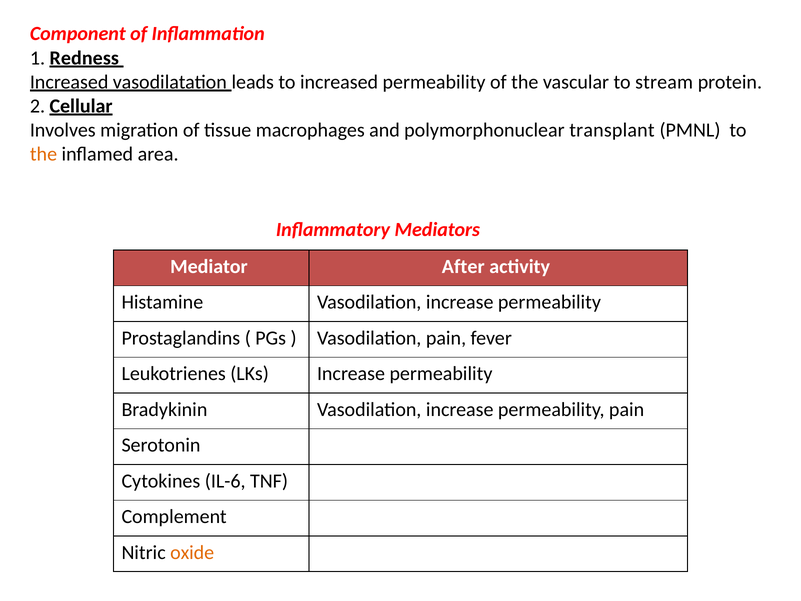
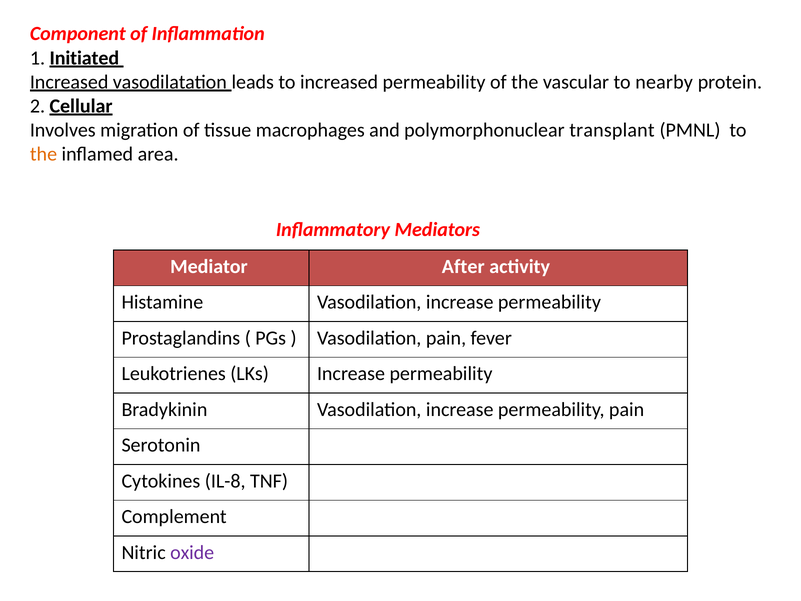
Redness: Redness -> Initiated
stream: stream -> nearby
IL-6: IL-6 -> IL-8
oxide colour: orange -> purple
